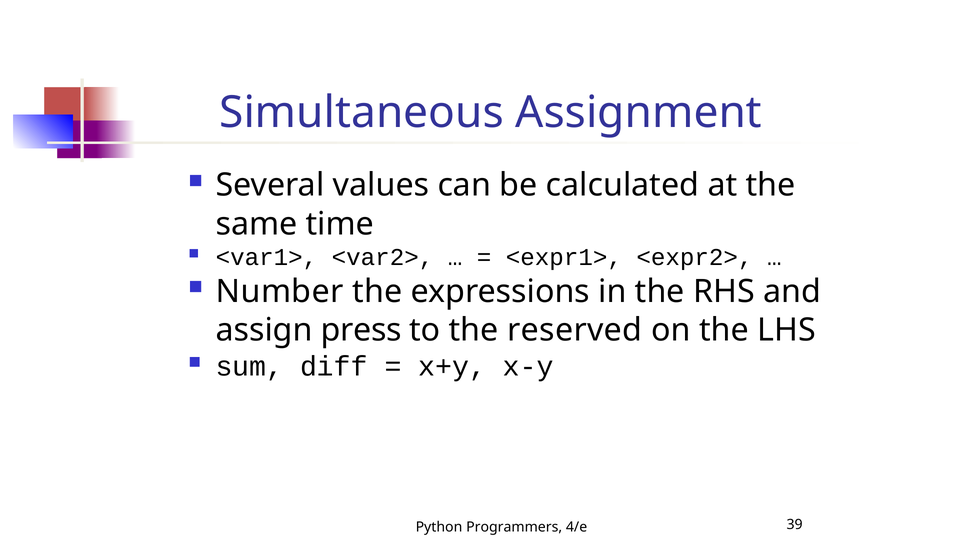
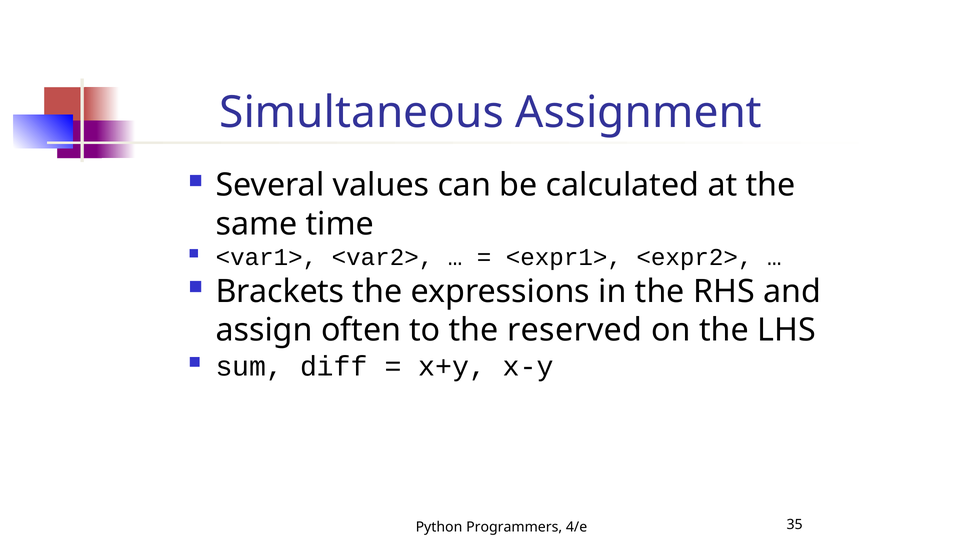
Number: Number -> Brackets
press: press -> often
39: 39 -> 35
